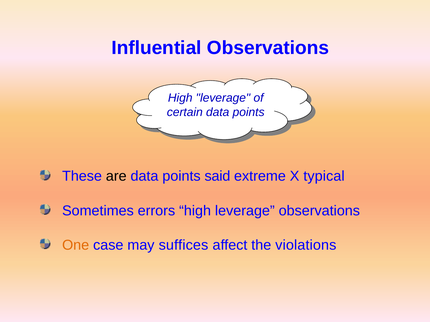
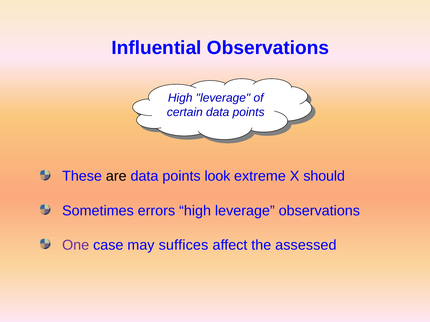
said: said -> look
typical: typical -> should
One colour: orange -> purple
violations: violations -> assessed
